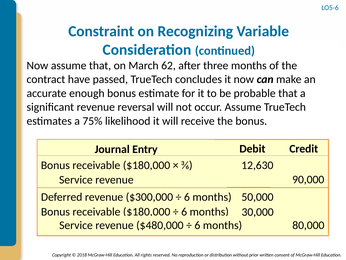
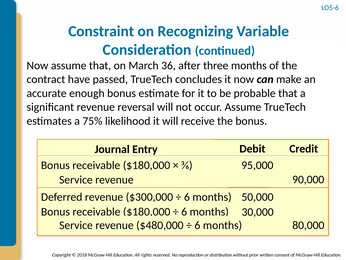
62: 62 -> 36
12,630: 12,630 -> 95,000
